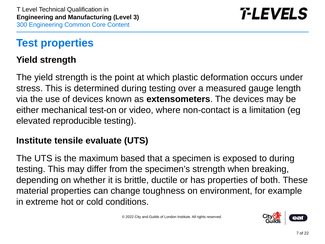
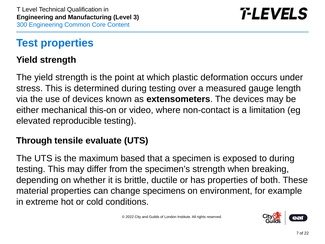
test-on: test-on -> this-on
Institute at (34, 141): Institute -> Through
toughness: toughness -> specimens
